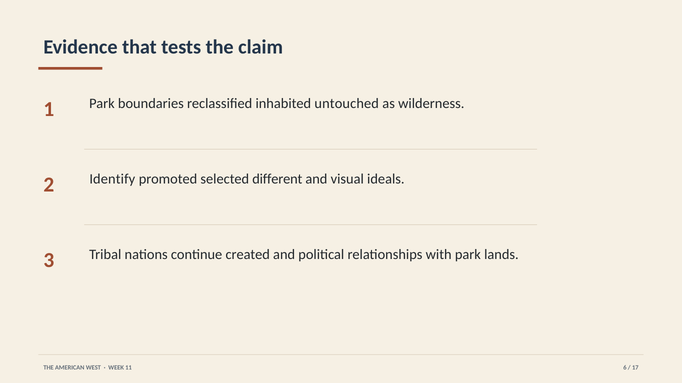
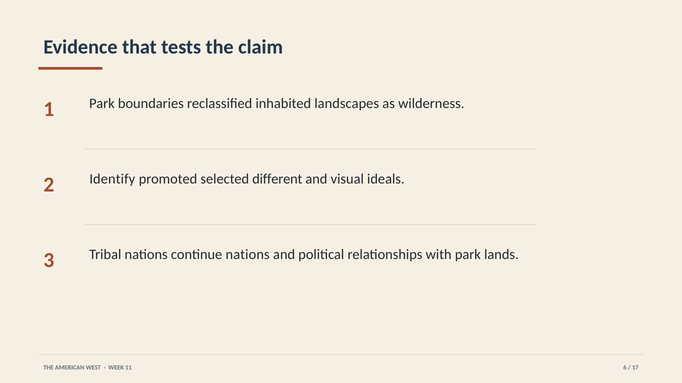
untouched: untouched -> landscapes
continue created: created -> nations
